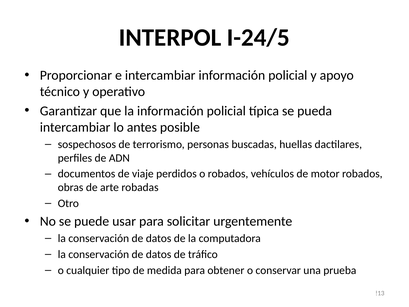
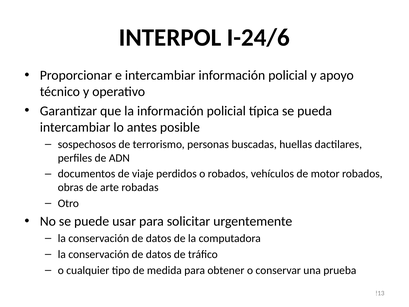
I-24/5: I-24/5 -> I-24/6
